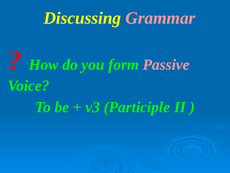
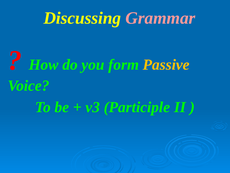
Passive colour: pink -> yellow
